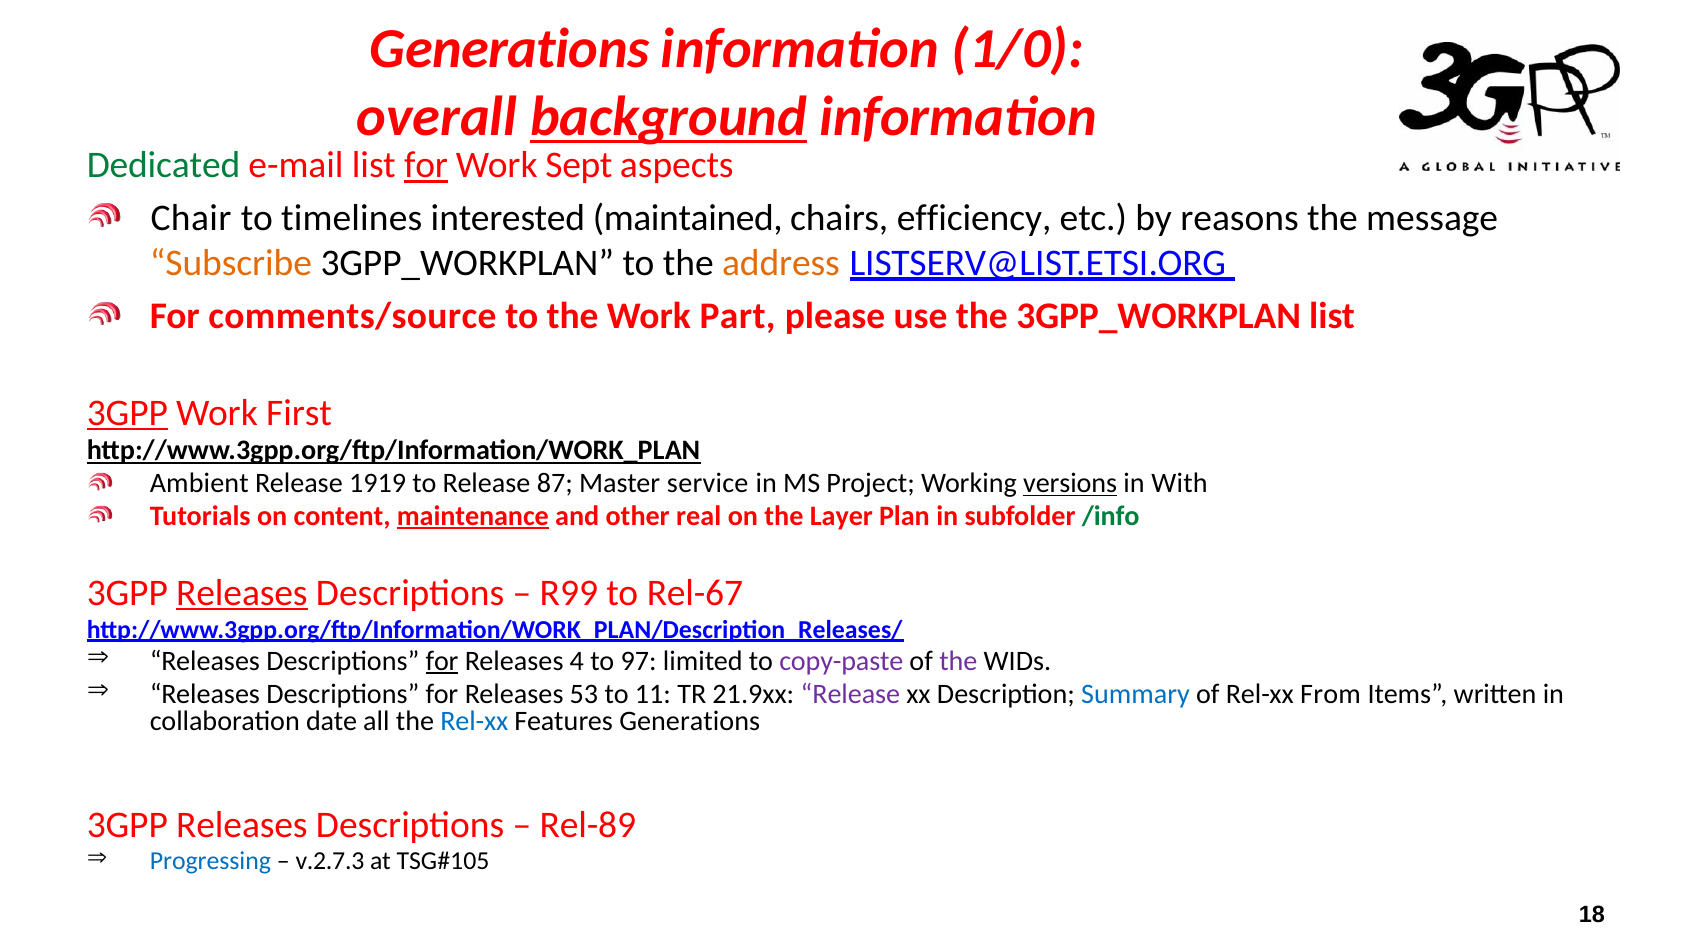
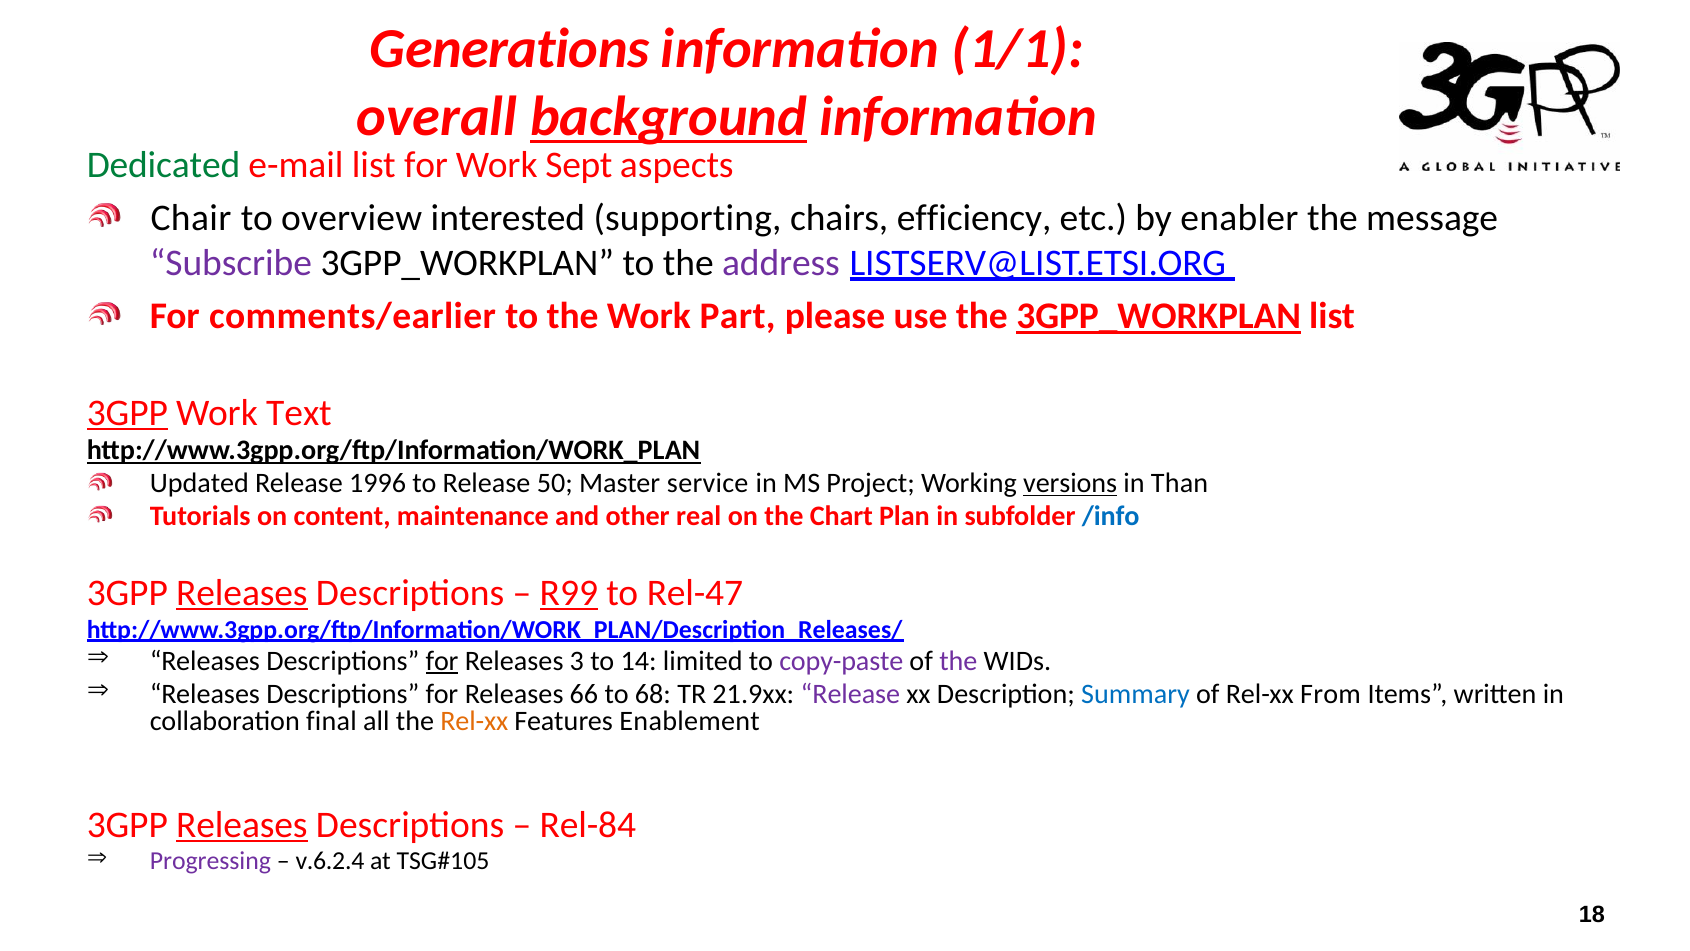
1/0: 1/0 -> 1/1
for at (426, 165) underline: present -> none
timelines: timelines -> overview
maintained: maintained -> supporting
reasons: reasons -> enabler
Subscribe colour: orange -> purple
address colour: orange -> purple
comments/source: comments/source -> comments/earlier
3GPP_WORKPLAN at (1159, 316) underline: none -> present
First: First -> Text
Ambient: Ambient -> Updated
1919: 1919 -> 1996
87: 87 -> 50
With: With -> Than
maintenance underline: present -> none
Layer: Layer -> Chart
/info colour: green -> blue
R99 underline: none -> present
Rel-67: Rel-67 -> Rel-47
4: 4 -> 3
97: 97 -> 14
53: 53 -> 66
11: 11 -> 68
date: date -> final
Rel-xx at (474, 721) colour: blue -> orange
Features Generations: Generations -> Enablement
Releases at (242, 825) underline: none -> present
Rel-89: Rel-89 -> Rel-84
Progressing colour: blue -> purple
v.2.7.3: v.2.7.3 -> v.6.2.4
